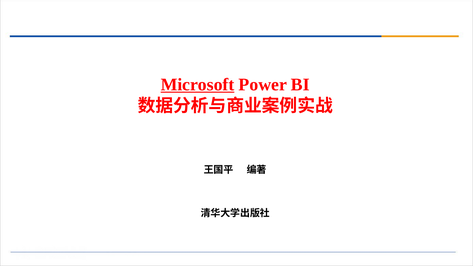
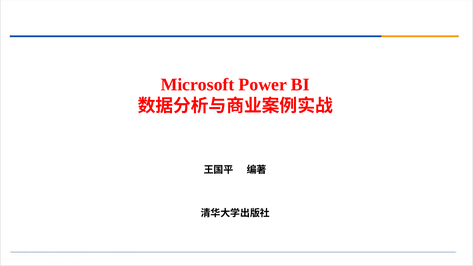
Microsoft underline: present -> none
